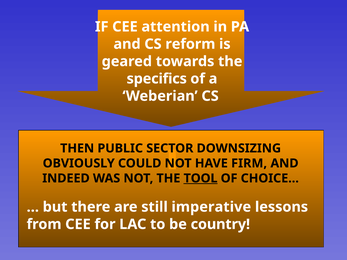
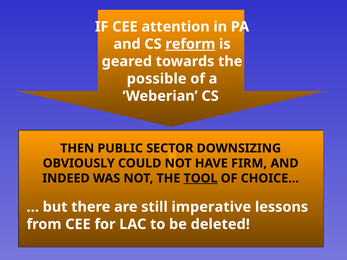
reform underline: none -> present
specifics: specifics -> possible
country: country -> deleted
